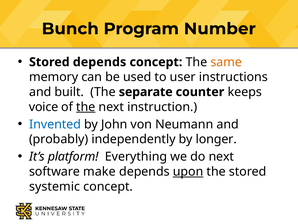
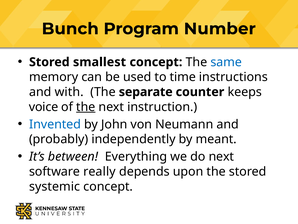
Stored depends: depends -> smallest
same colour: orange -> blue
user: user -> time
built: built -> with
longer: longer -> meant
platform: platform -> between
make: make -> really
upon underline: present -> none
